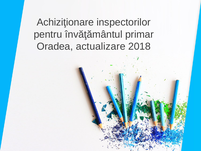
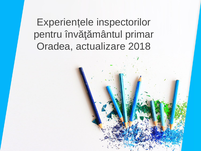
Achiziţionare: Achiziţionare -> Experiențele
